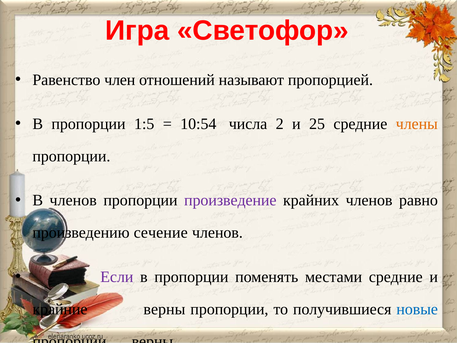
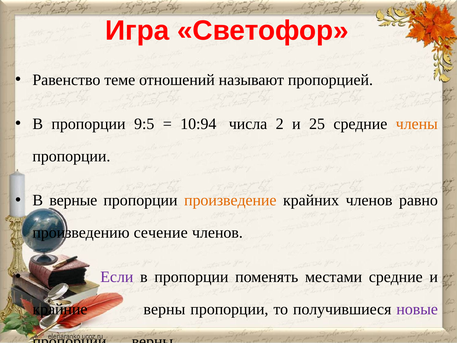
член: член -> теме
1:5: 1:5 -> 9:5
10:54: 10:54 -> 10:94
В членов: членов -> верные
произведение colour: purple -> orange
новые colour: blue -> purple
